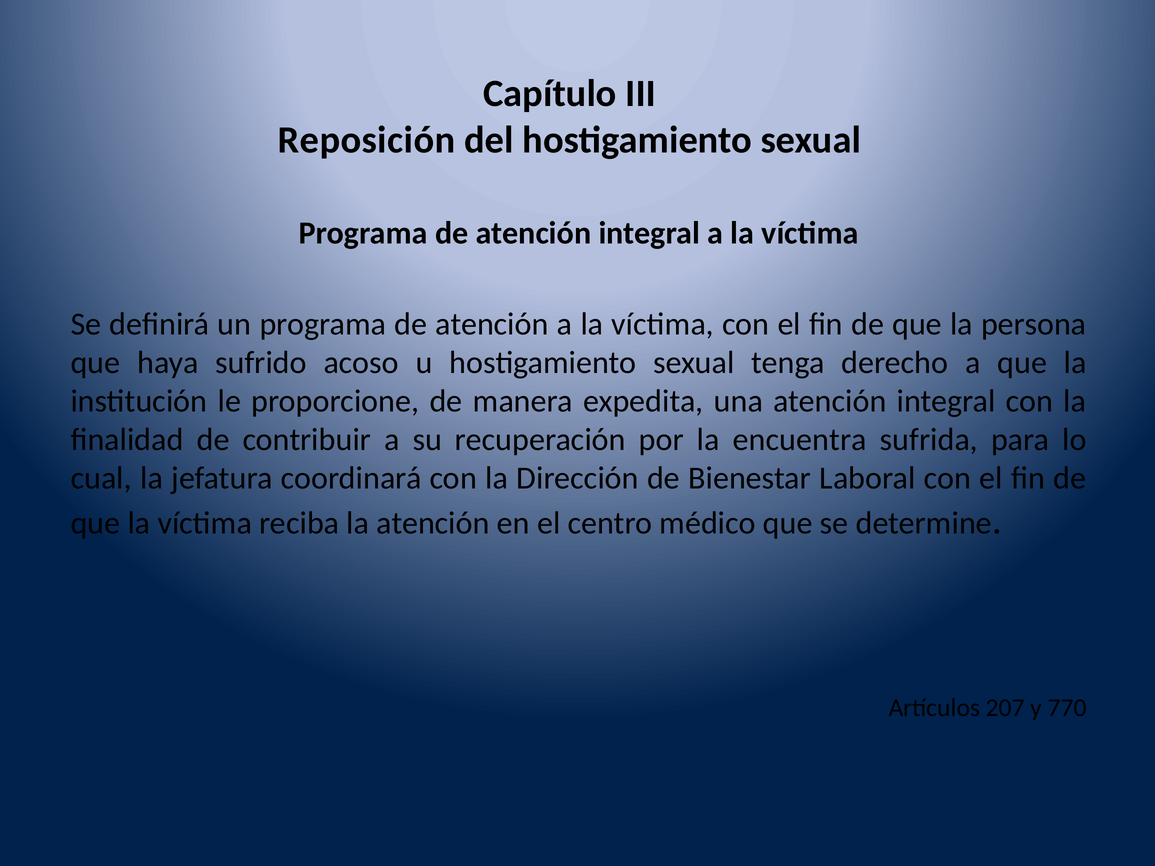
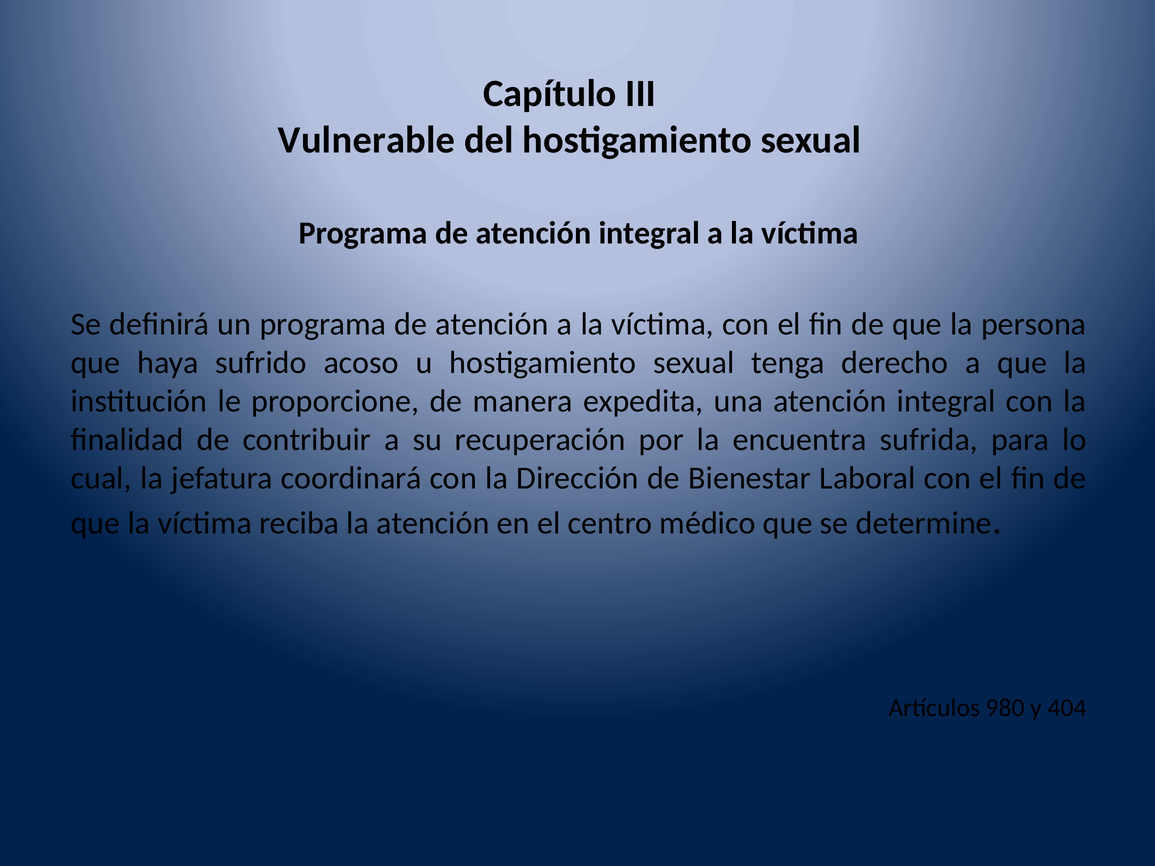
Reposición: Reposición -> Vulnerable
207: 207 -> 980
770: 770 -> 404
